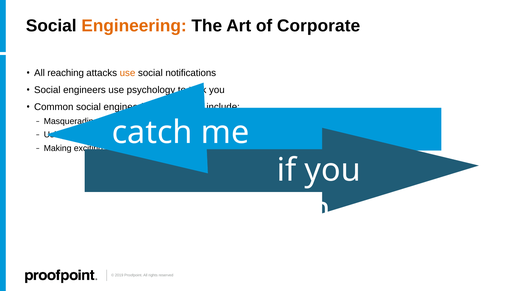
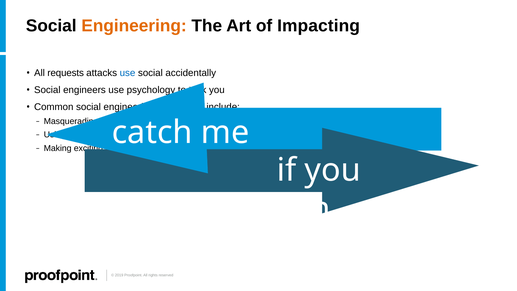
Corporate: Corporate -> Impacting
reaching: reaching -> requests
use at (128, 73) colour: orange -> blue
notifications: notifications -> accidentally
